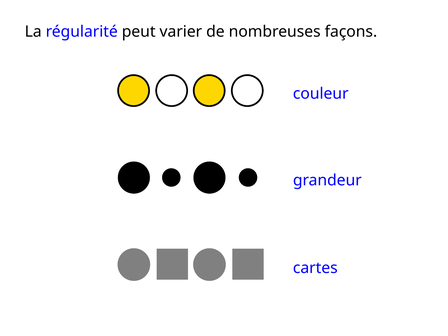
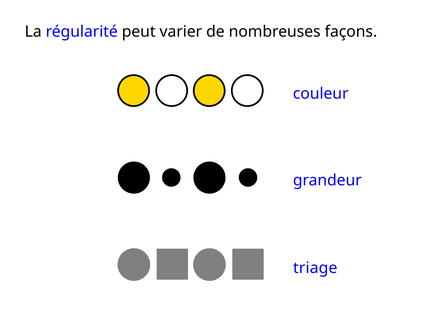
cartes: cartes -> triage
